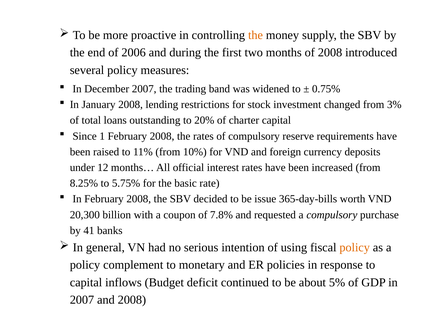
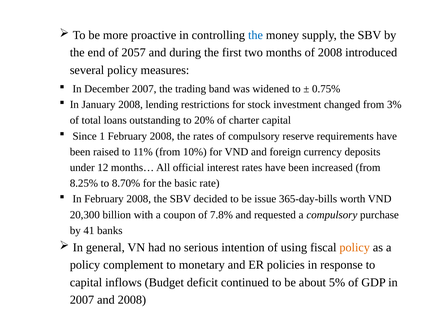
the at (256, 35) colour: orange -> blue
2006: 2006 -> 2057
5.75%: 5.75% -> 8.70%
